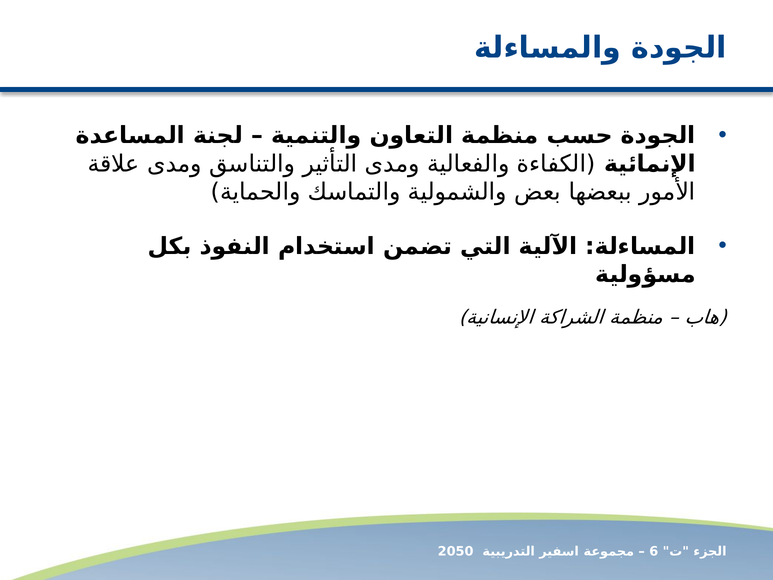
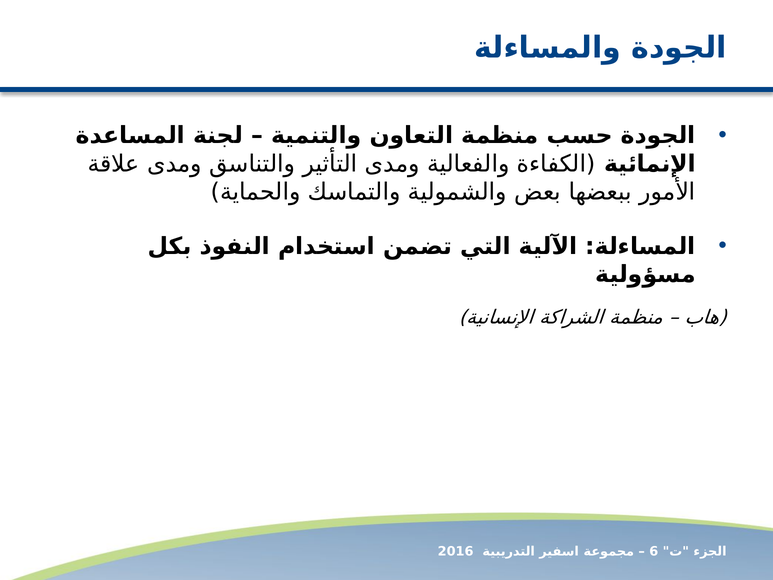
2050: 2050 -> 2016
